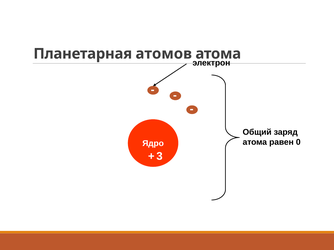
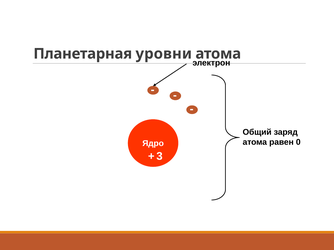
атомов: атомов -> уровни
